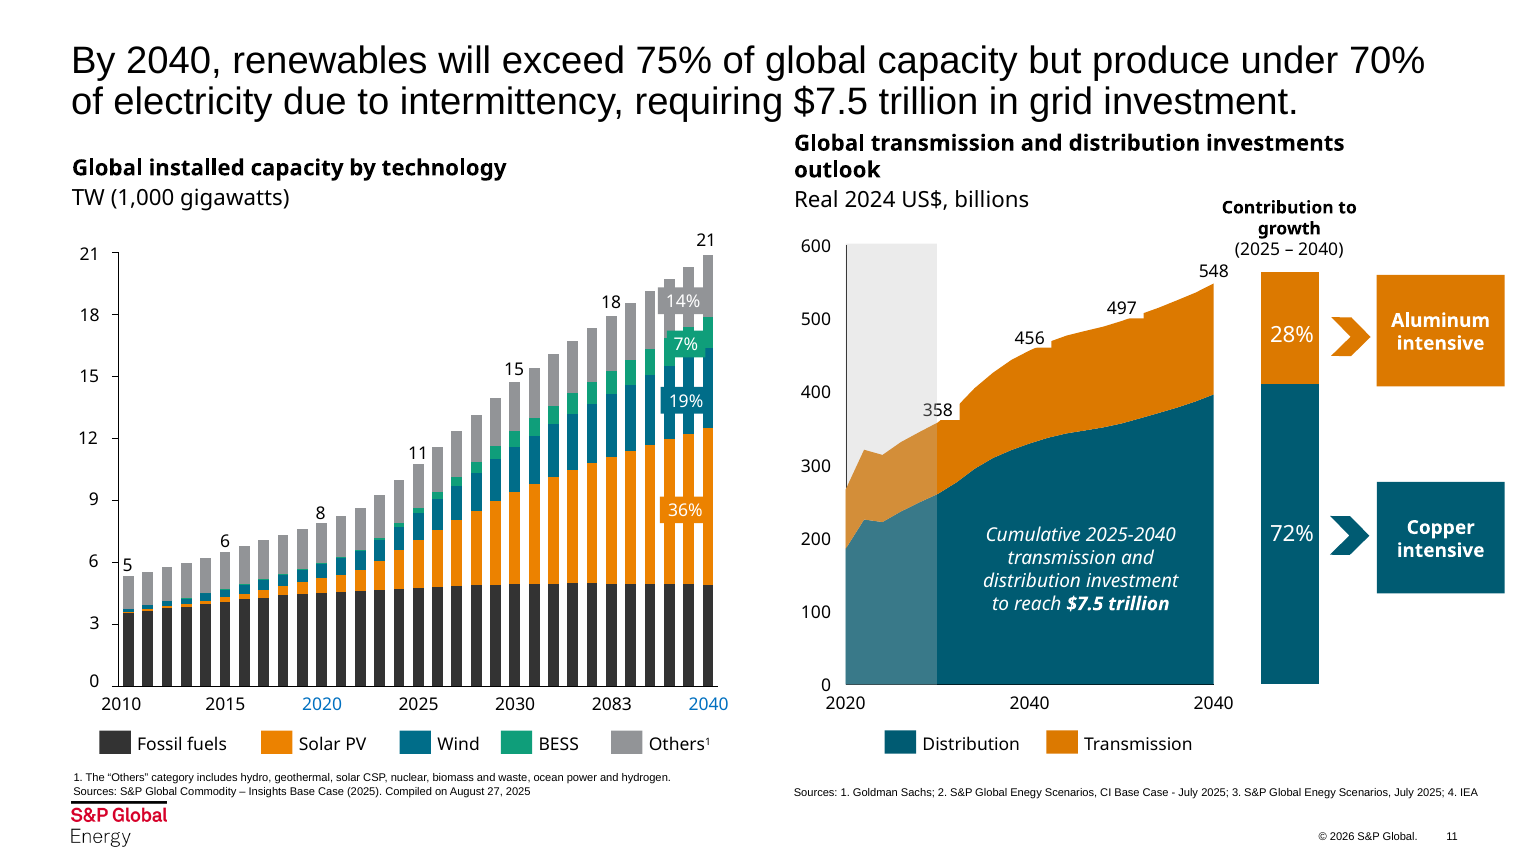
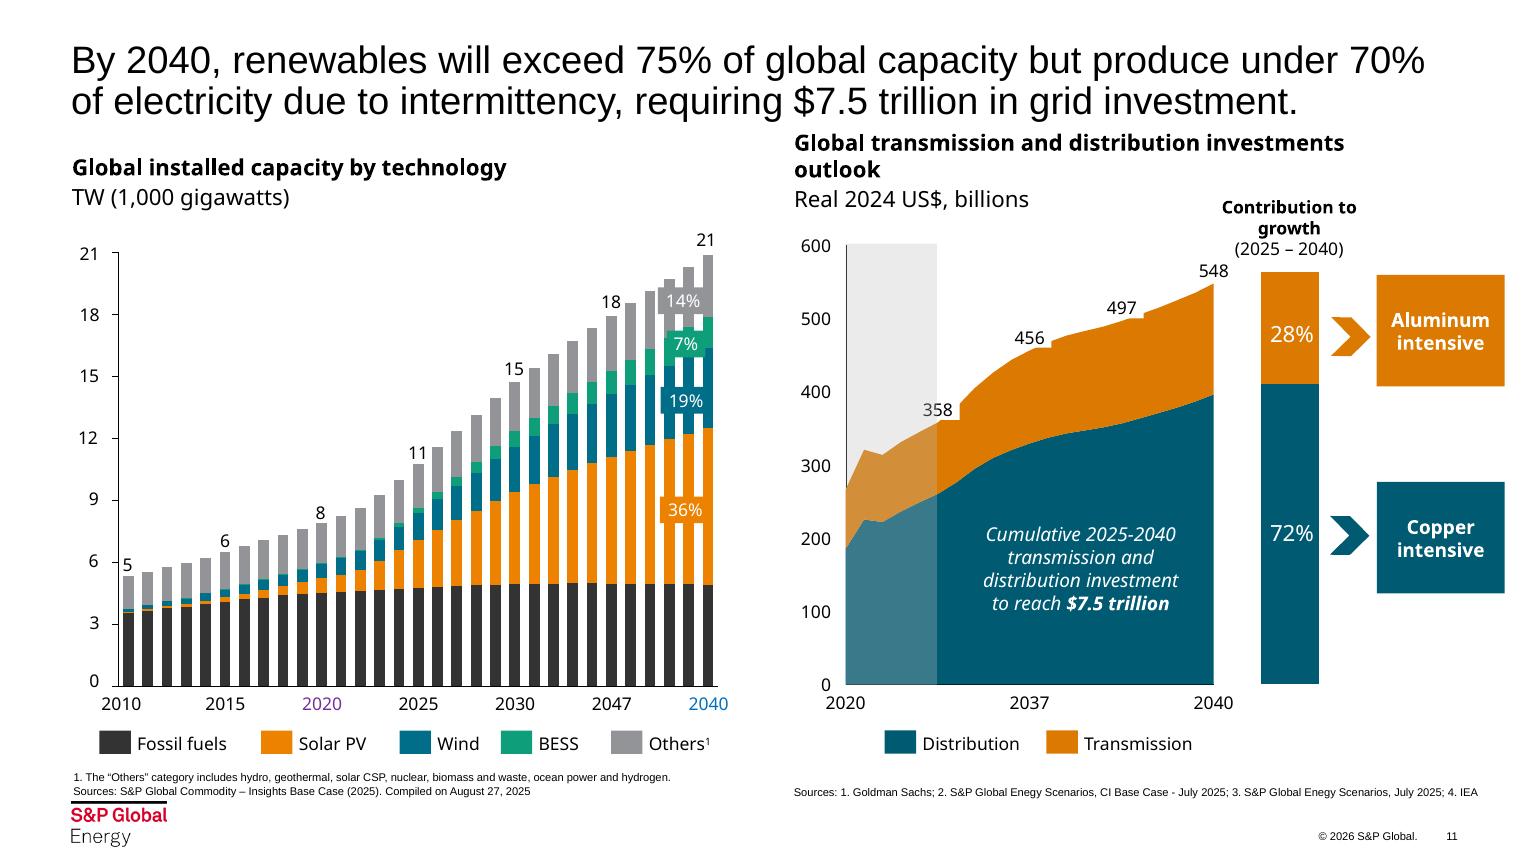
2020 2040: 2040 -> 2037
2020 at (322, 705) colour: blue -> purple
2083: 2083 -> 2047
